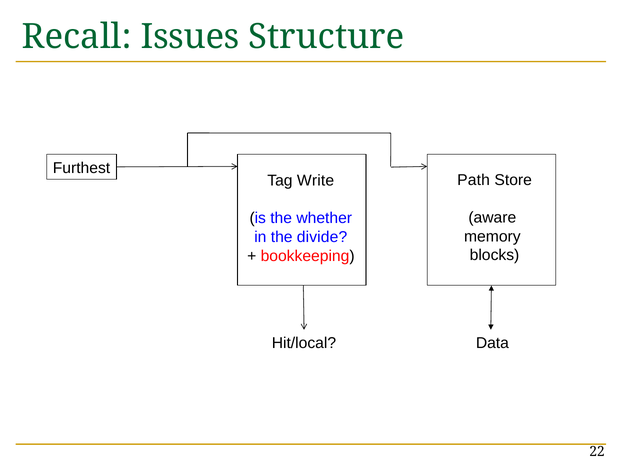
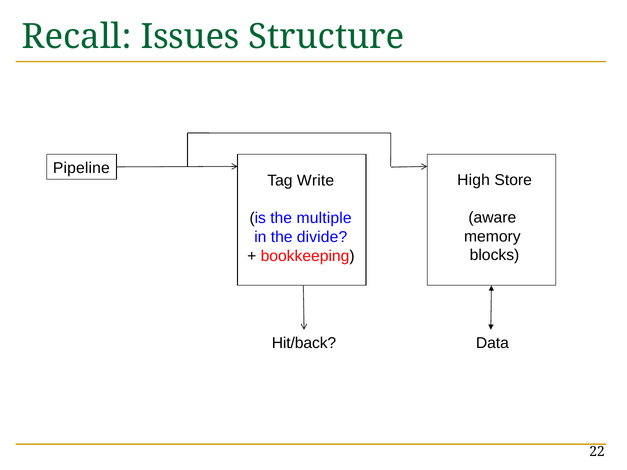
Furthest: Furthest -> Pipeline
Path: Path -> High
whether: whether -> multiple
Hit/local: Hit/local -> Hit/back
